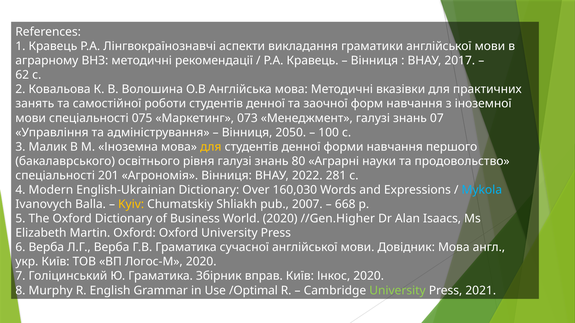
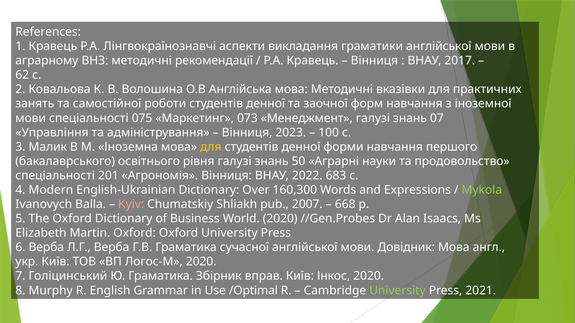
2050: 2050 -> 2023
80: 80 -> 50
281: 281 -> 683
160,030: 160,030 -> 160,300
Mykola colour: light blue -> light green
Kyiv colour: yellow -> pink
//Gen.Higher: //Gen.Higher -> //Gen.Probes
